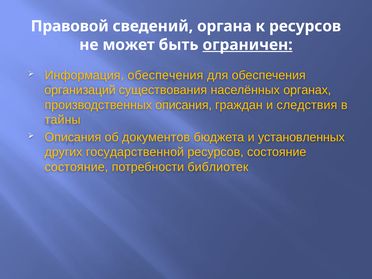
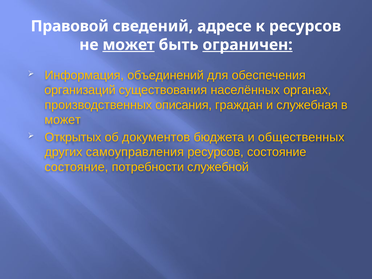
органа: органа -> адресе
может at (129, 45) underline: none -> present
Информация обеспечения: обеспечения -> объединений
следствия: следствия -> служебная
тайны at (63, 120): тайны -> может
Описания at (73, 137): Описания -> Открытых
установленных: установленных -> общественных
государственной: государственной -> самоуправления
библиотек: библиотек -> служебной
